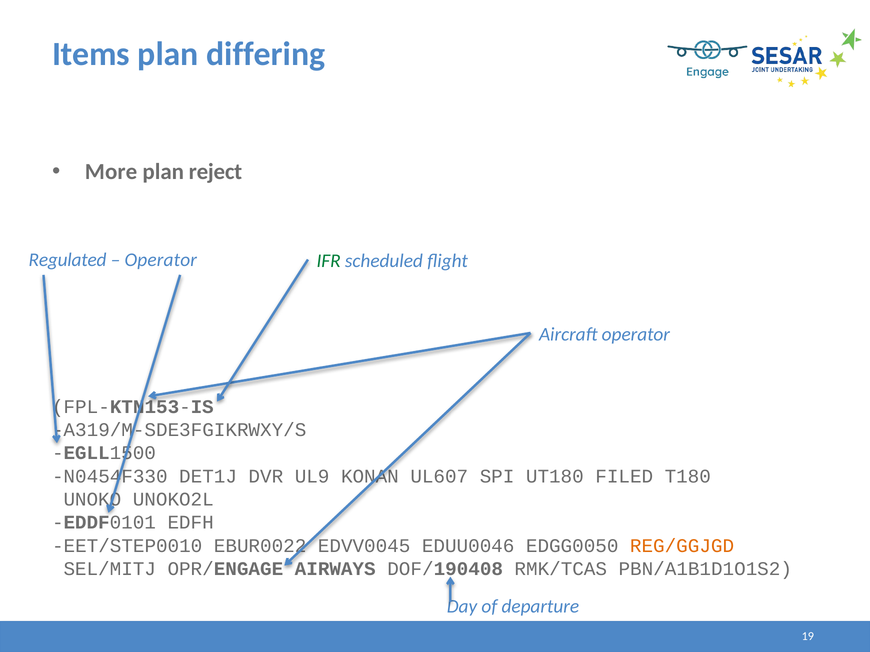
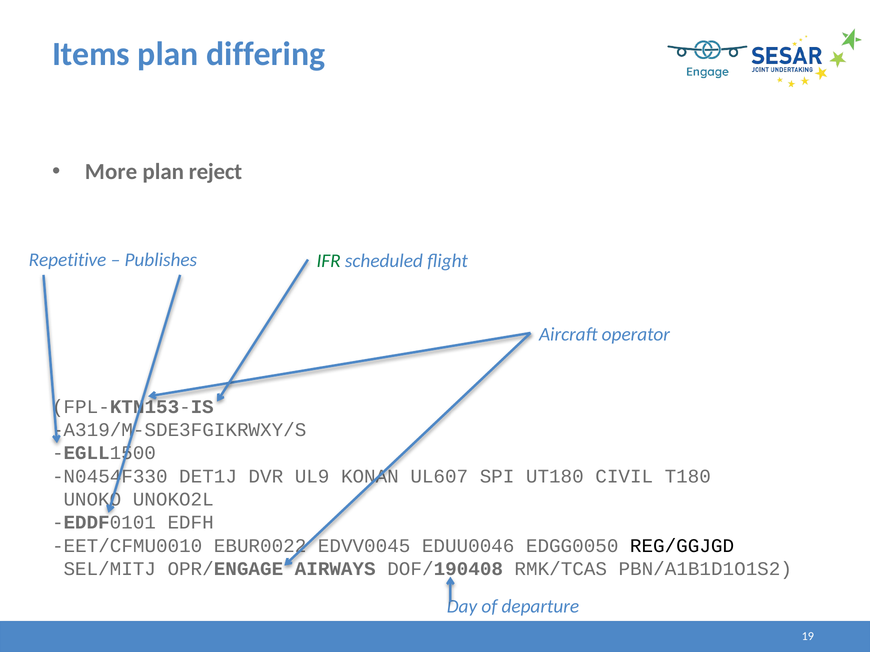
Regulated: Regulated -> Repetitive
Operator at (161, 260): Operator -> Publishes
FILED: FILED -> CIVIL
EET/STEP0010: EET/STEP0010 -> EET/CFMU0010
REG/GGJGD colour: orange -> black
